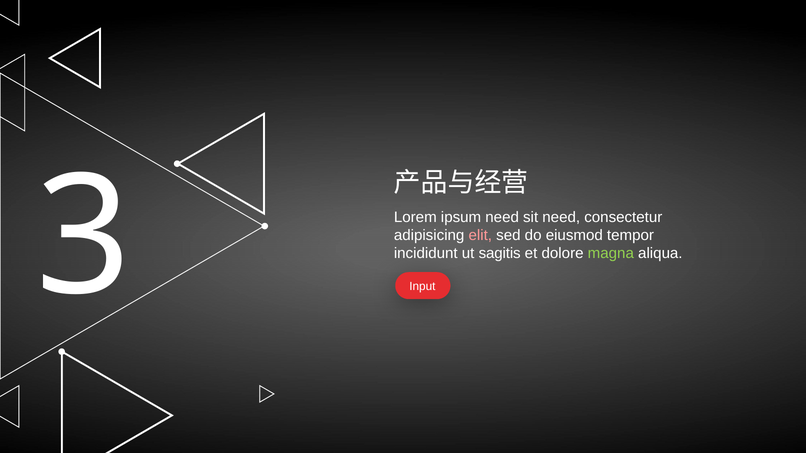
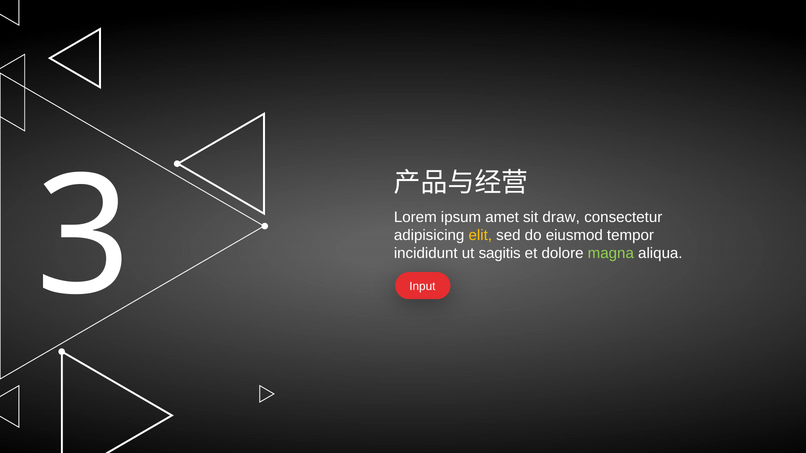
ipsum need: need -> amet
sit need: need -> draw
elit colour: pink -> yellow
